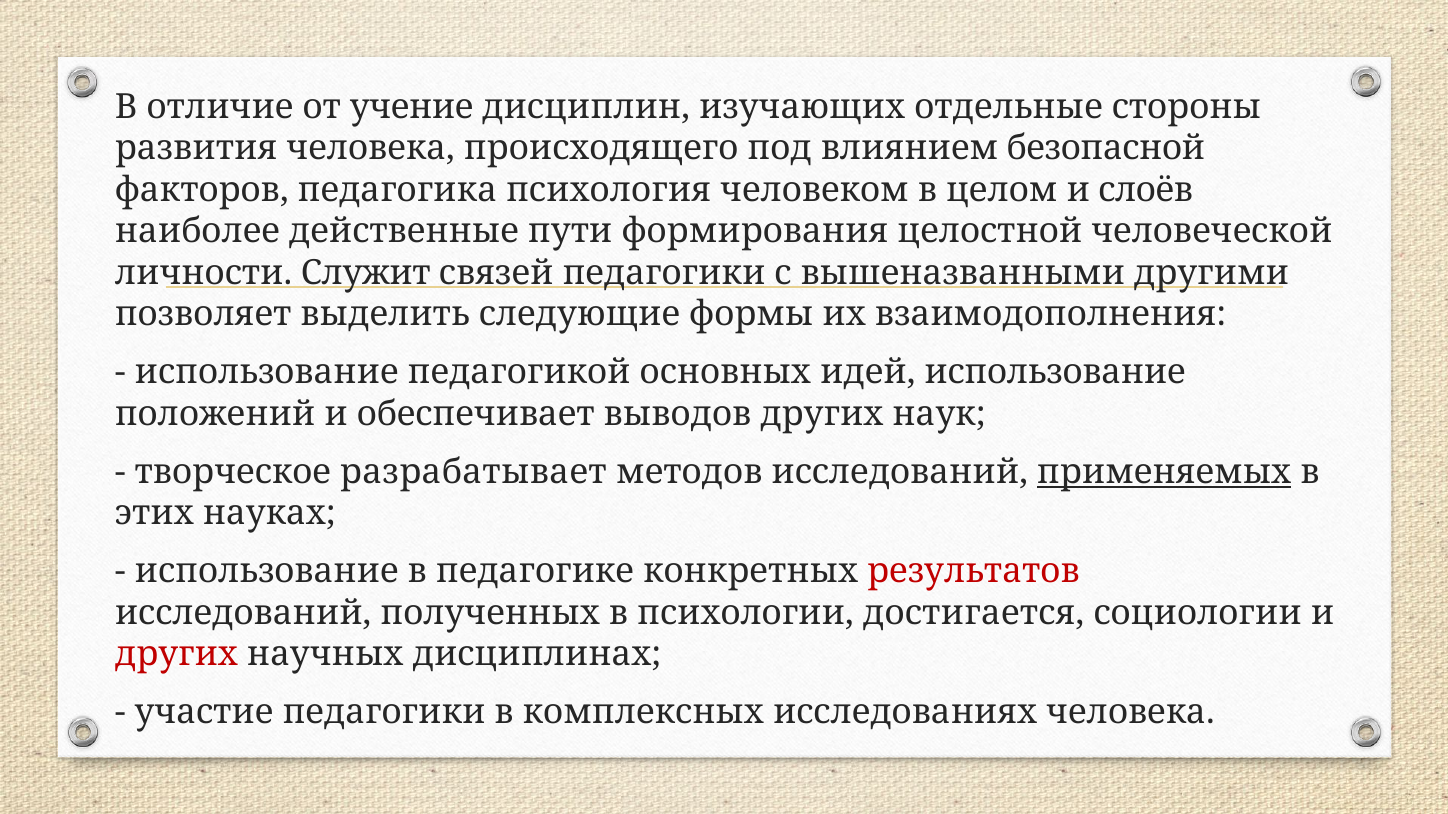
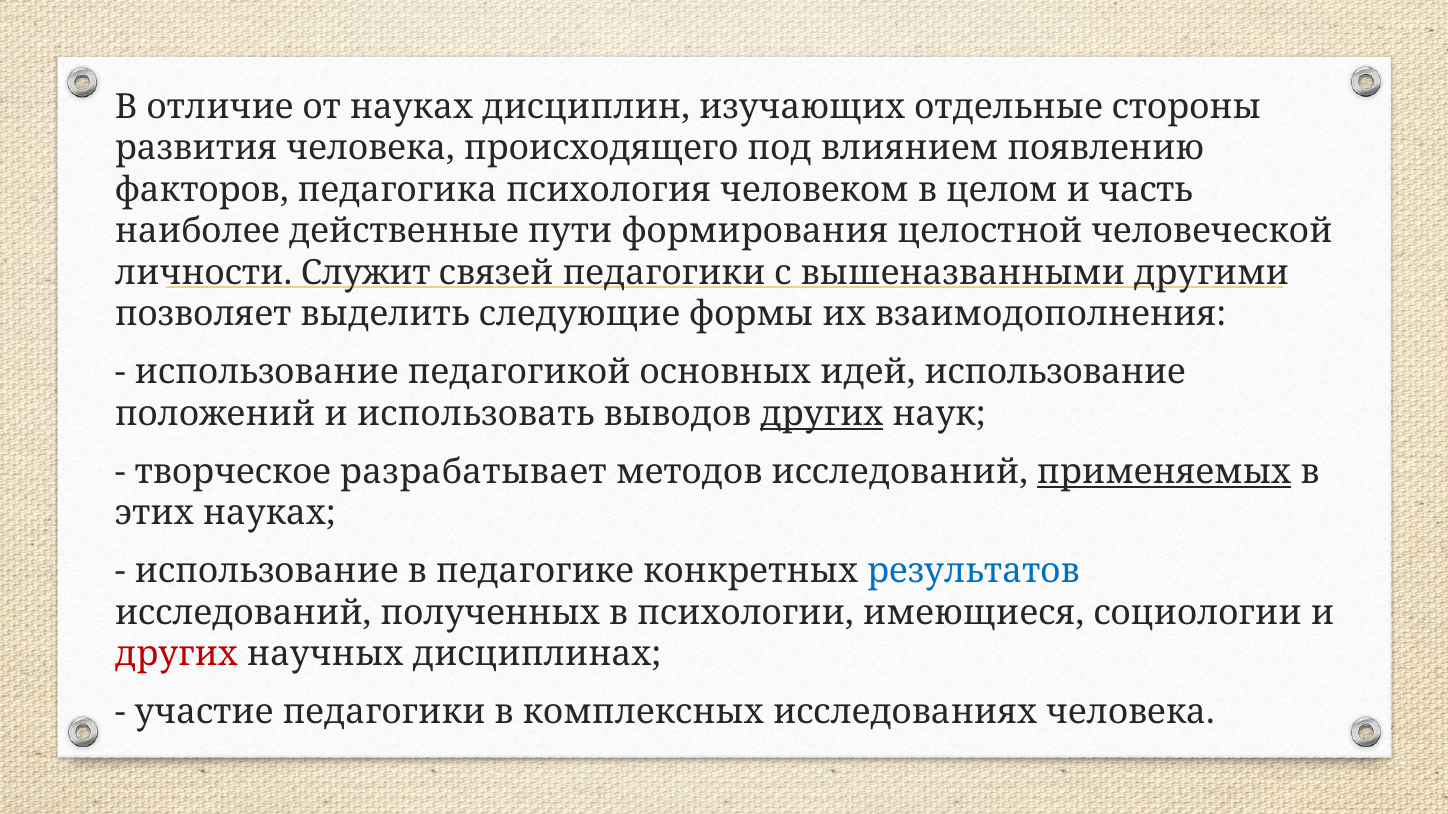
от учение: учение -> науках
безопасной: безопасной -> появлению
слоёв: слоёв -> часть
обеспечивает: обеспечивает -> использовать
других at (822, 414) underline: none -> present
результатов colour: red -> blue
достигается: достигается -> имеющиеся
